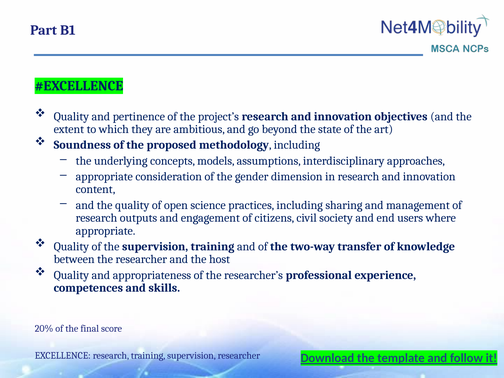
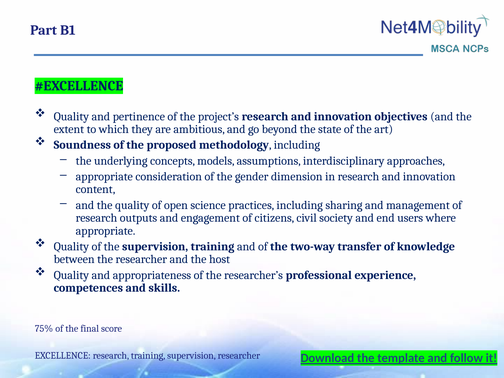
20%: 20% -> 75%
